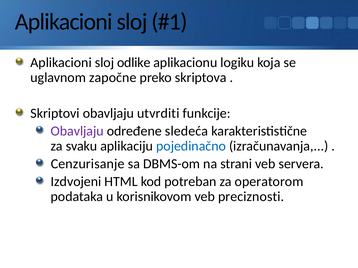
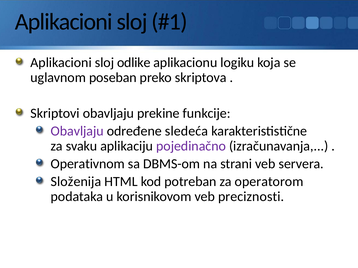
započne: započne -> poseban
utvrditi: utvrditi -> prekine
pojedinačno colour: blue -> purple
Cenzurisanje: Cenzurisanje -> Operativnom
Izdvojeni: Izdvojeni -> Složenija
